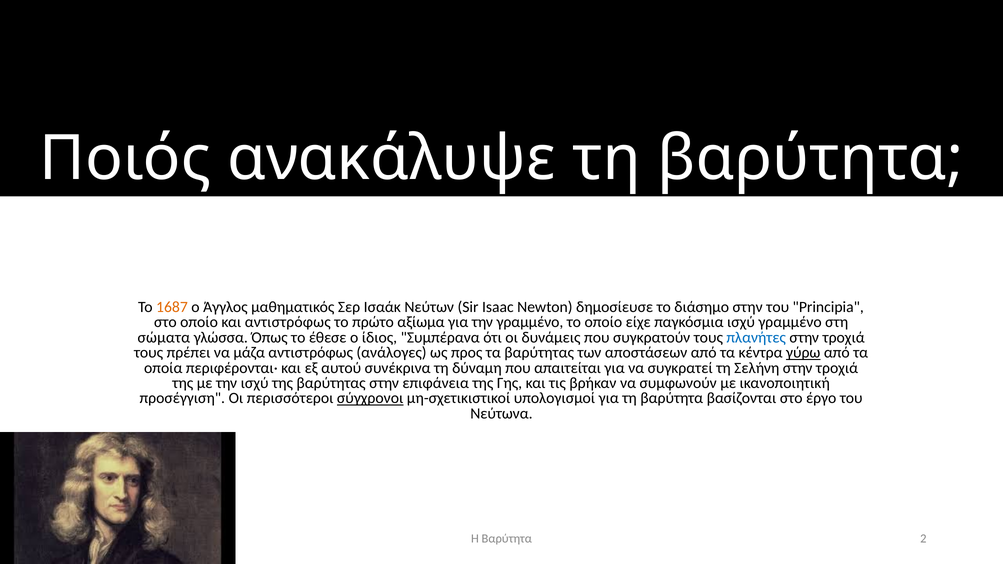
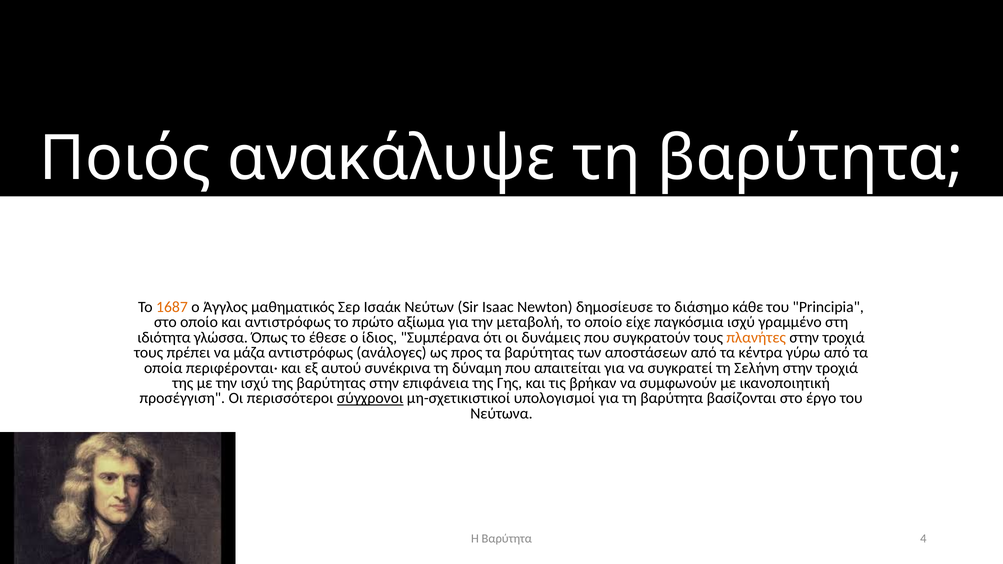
διάσημο στην: στην -> κάθε
την γραμμένο: γραμμένο -> μεταβολή
σώματα: σώματα -> ιδιότητα
πλανήτες colour: blue -> orange
γύρω underline: present -> none
2: 2 -> 4
